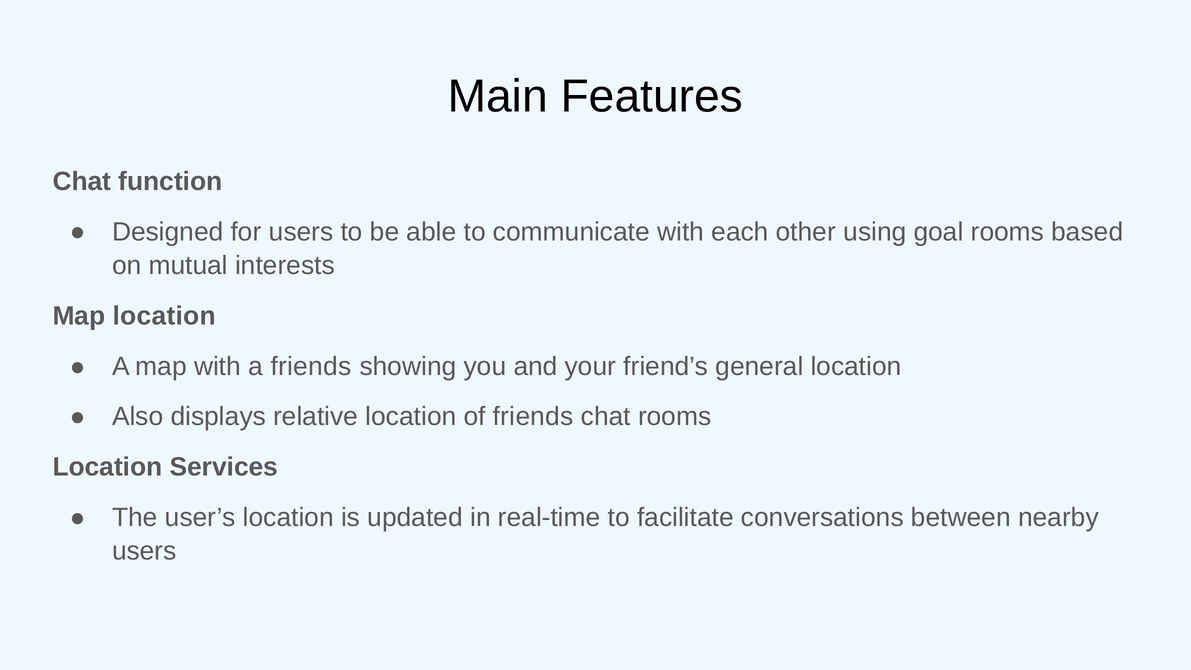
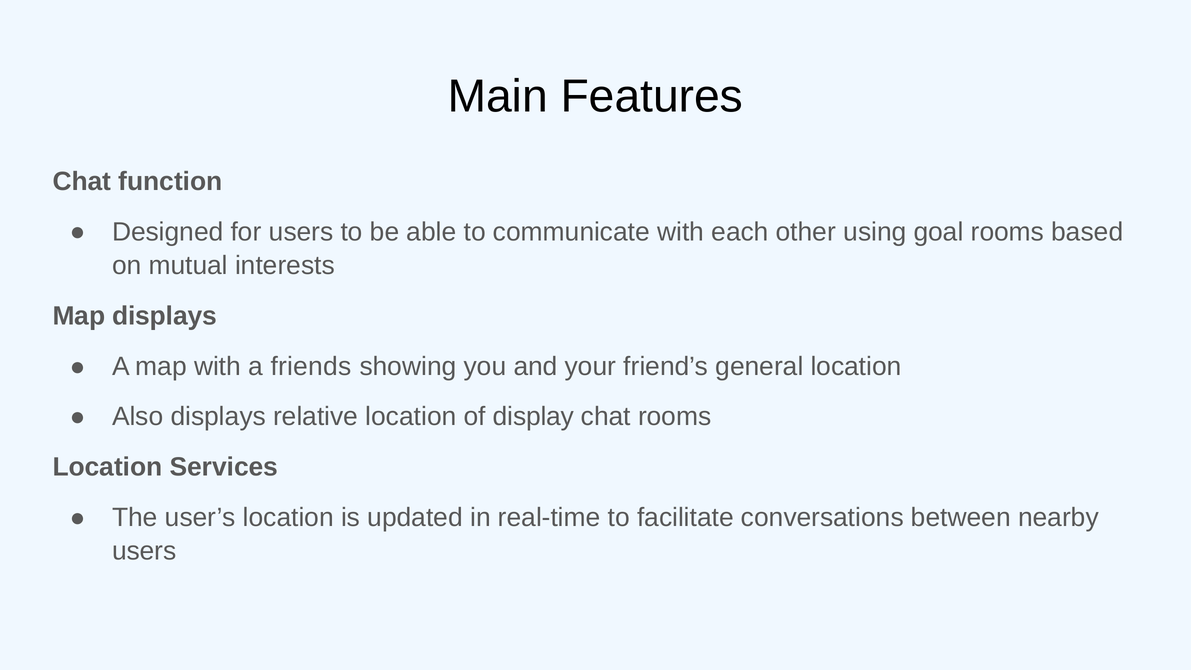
Map location: location -> displays
of friends: friends -> display
